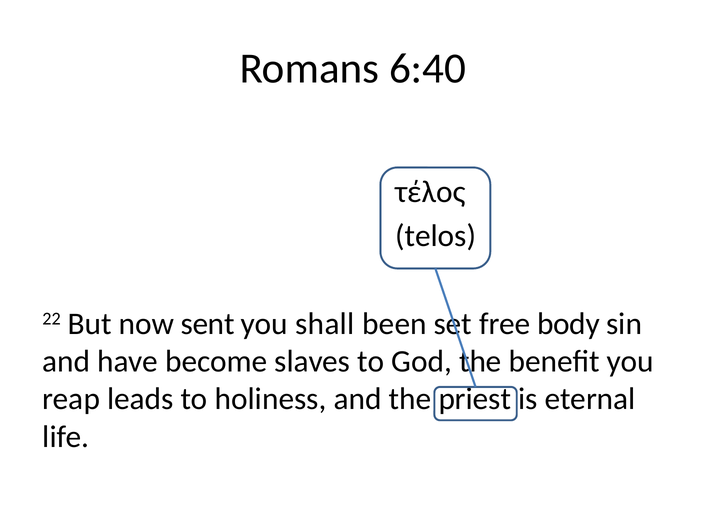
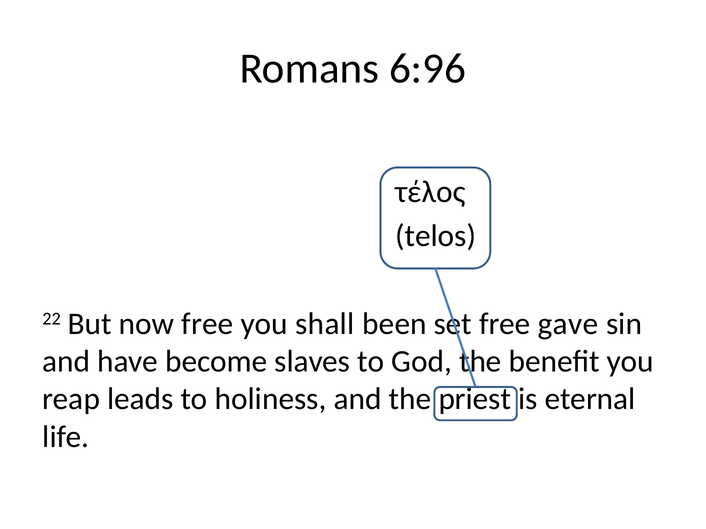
6:40: 6:40 -> 6:96
now sent: sent -> free
body: body -> gave
